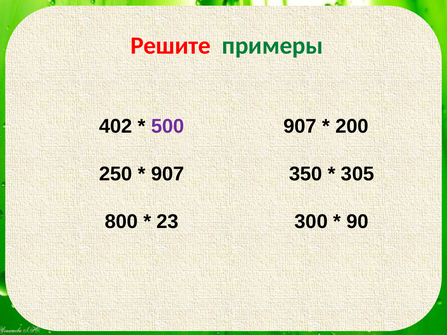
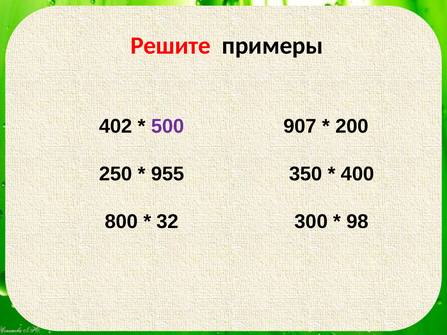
примеры colour: green -> black
907 at (168, 174): 907 -> 955
305: 305 -> 400
23: 23 -> 32
90: 90 -> 98
